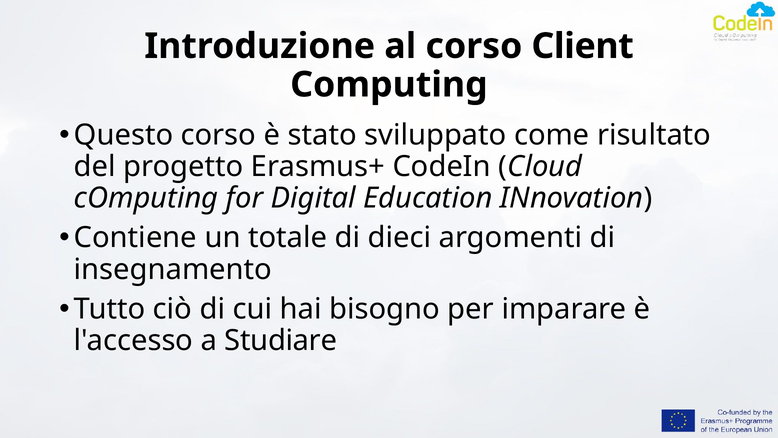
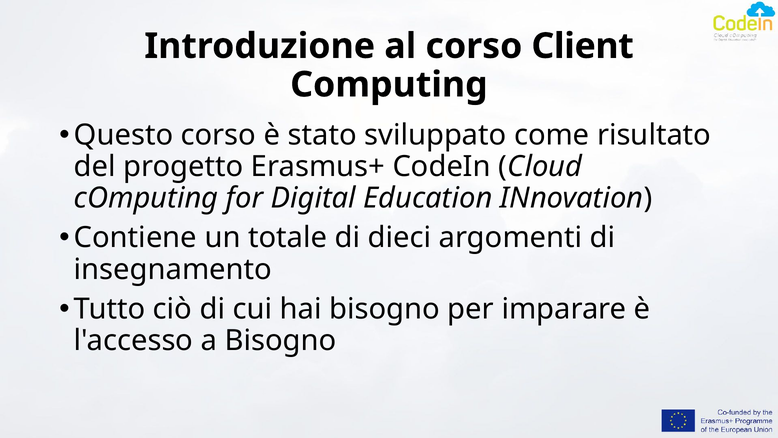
a Studiare: Studiare -> Bisogno
